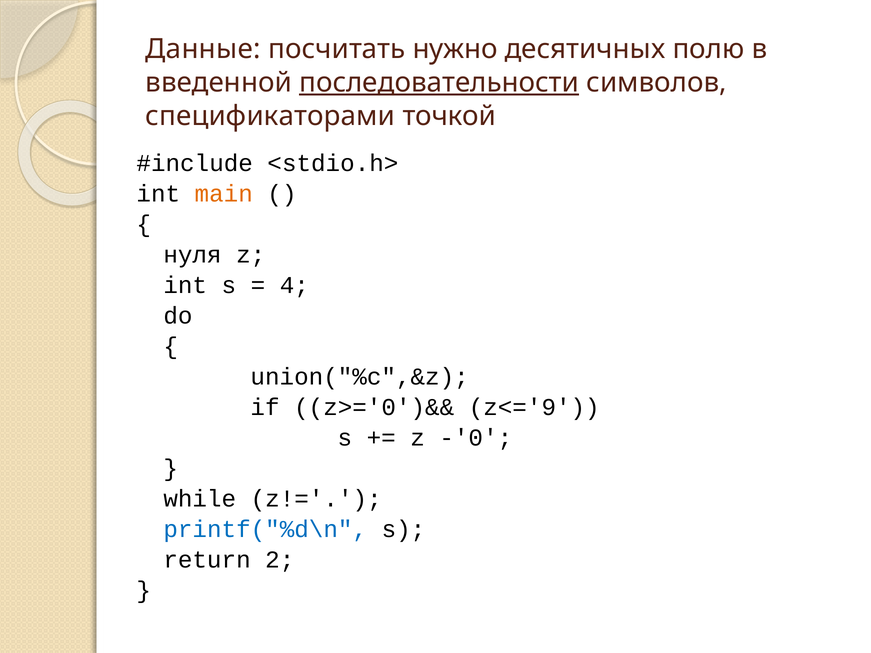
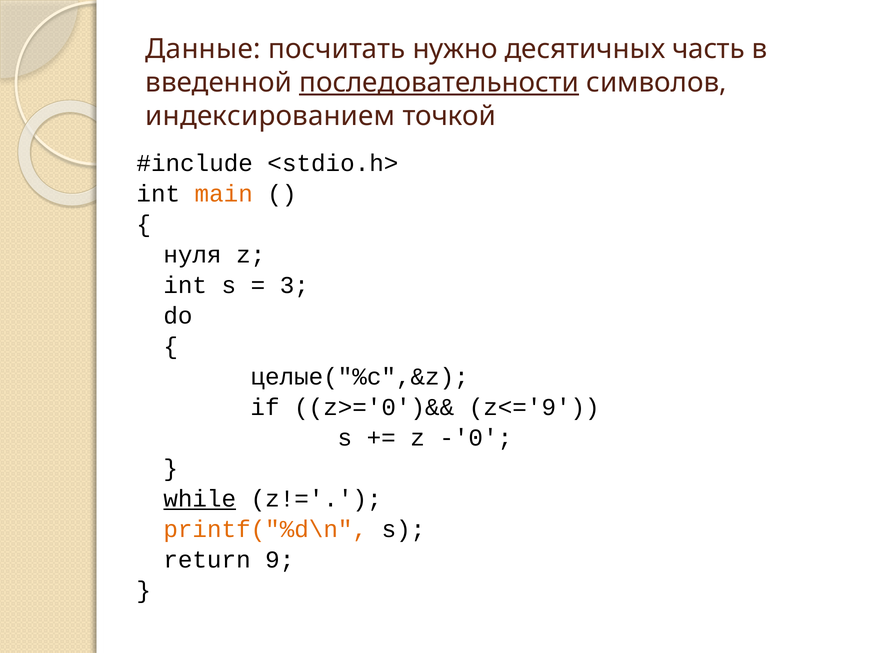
полю: полю -> часть
спецификаторами: спецификаторами -> индексированием
4: 4 -> 3
union("%c",&z: union("%c",&z -> целые("%c",&z
while underline: none -> present
printf("%d\n colour: blue -> orange
2: 2 -> 9
